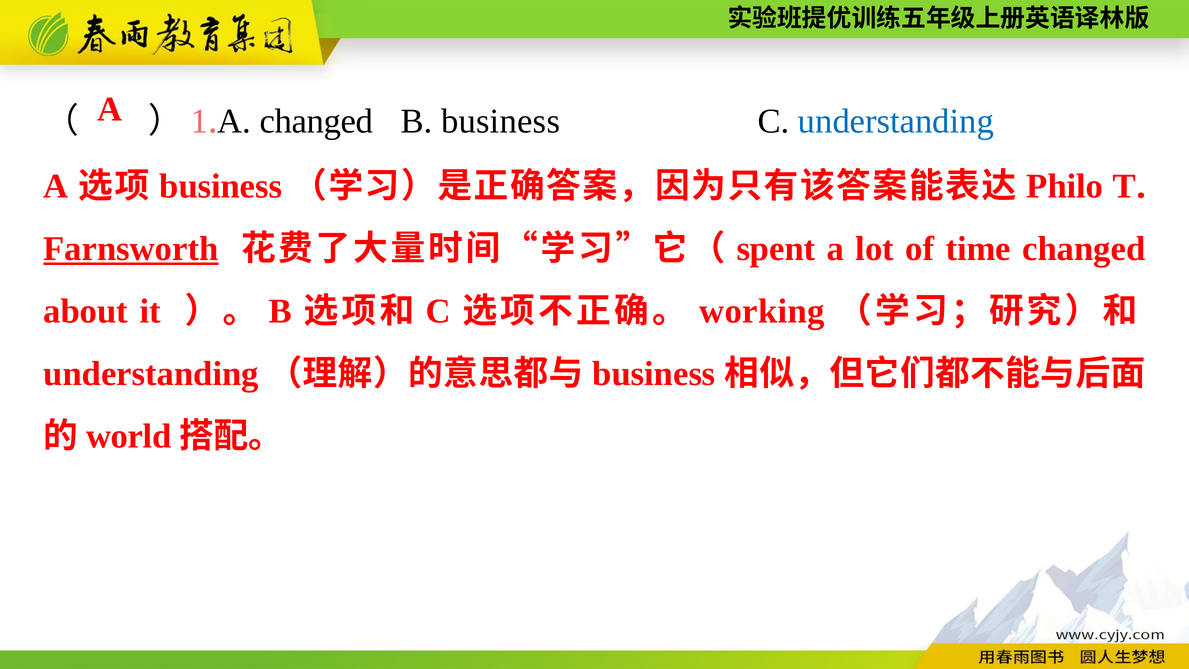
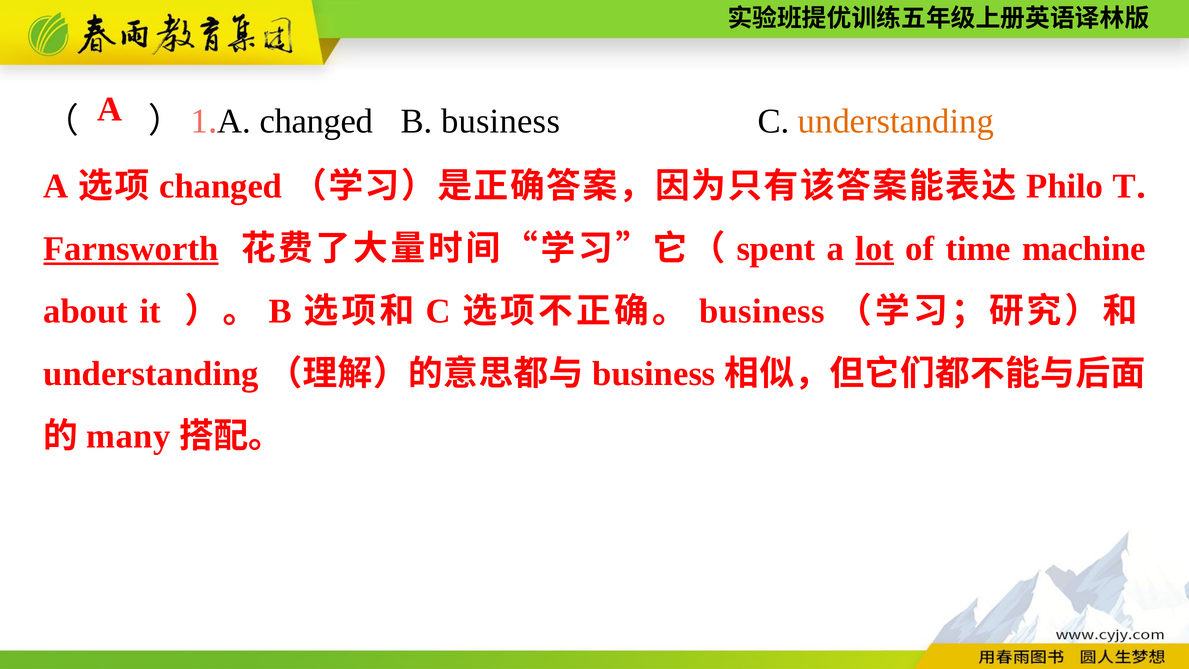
understanding at (896, 121) colour: blue -> orange
business at (221, 186): business -> changed
lot underline: none -> present
time changed: changed -> machine
working at (762, 311): working -> business
world: world -> many
